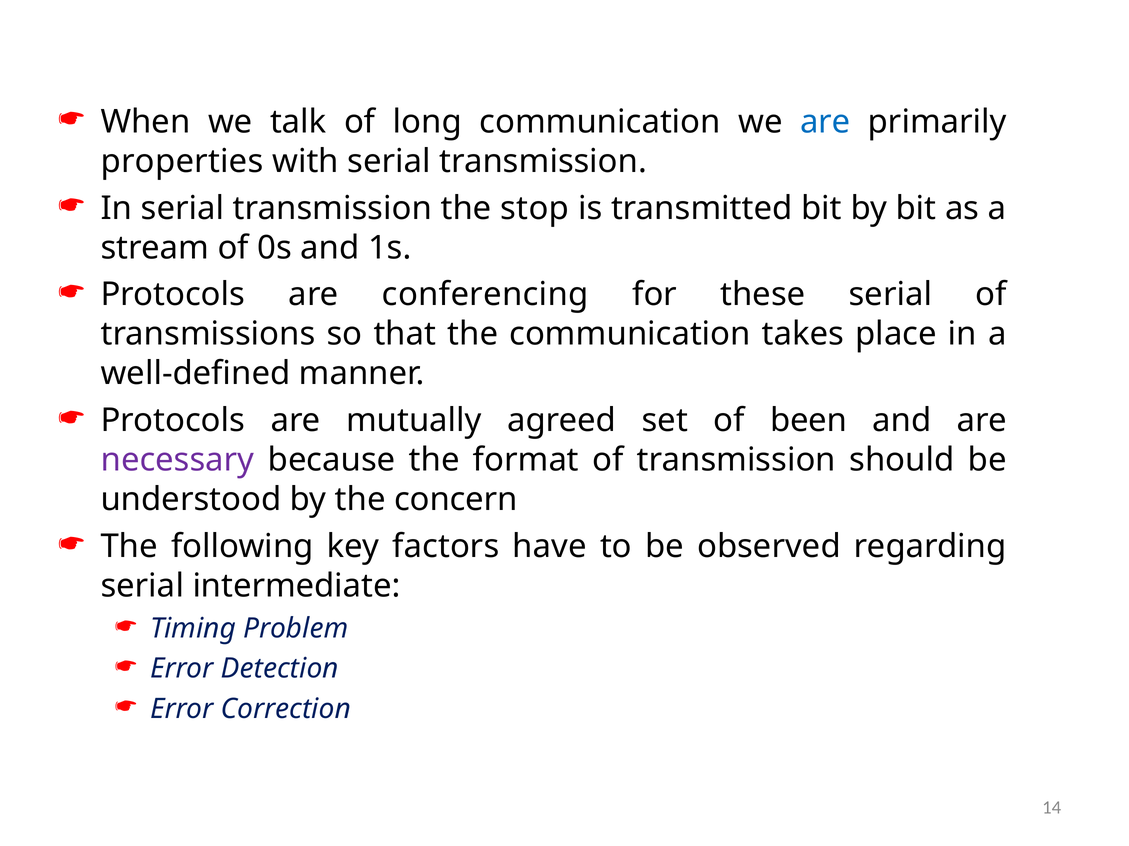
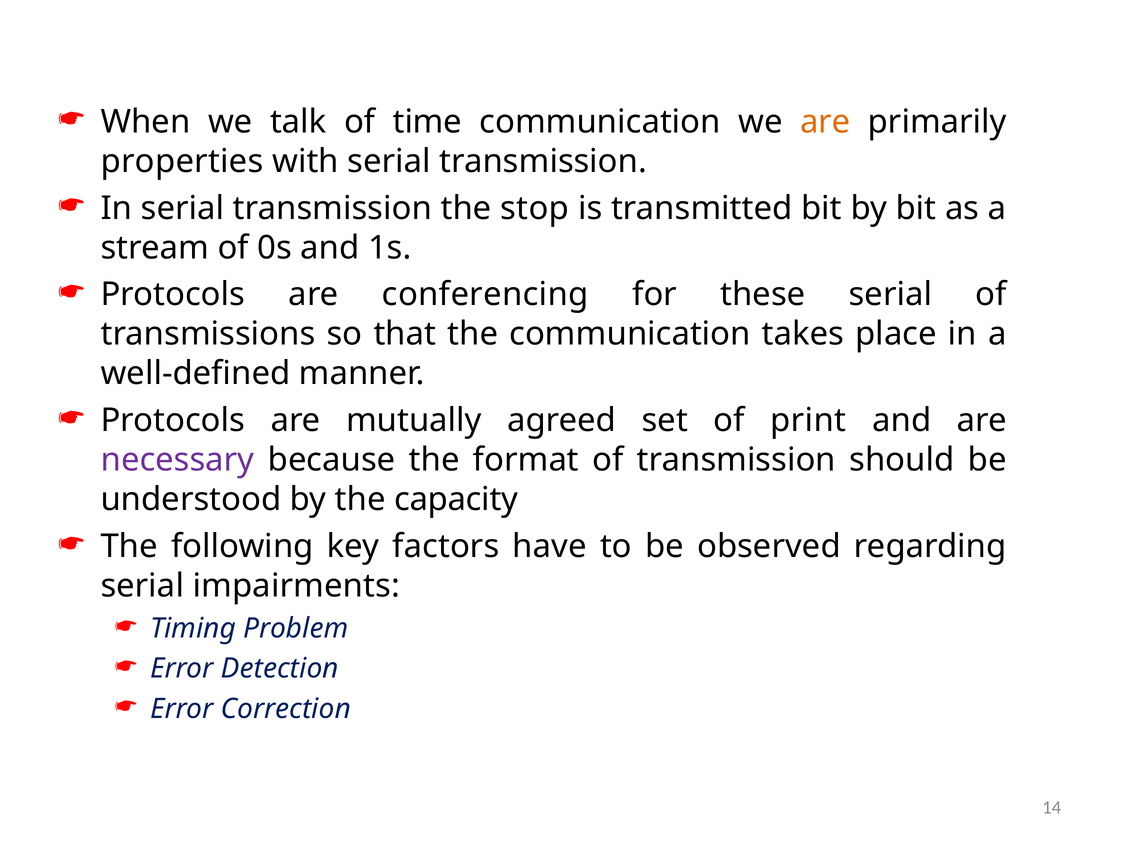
long: long -> time
are at (825, 122) colour: blue -> orange
been: been -> print
concern: concern -> capacity
intermediate: intermediate -> impairments
